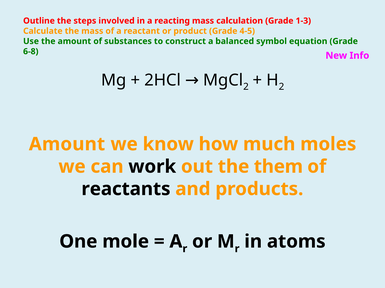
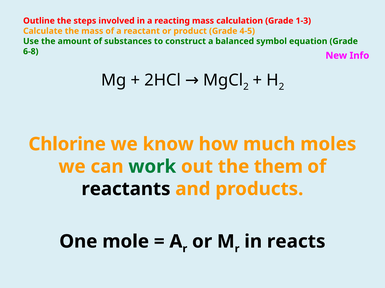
Amount at (67, 145): Amount -> Chlorine
work colour: black -> green
atoms: atoms -> reacts
